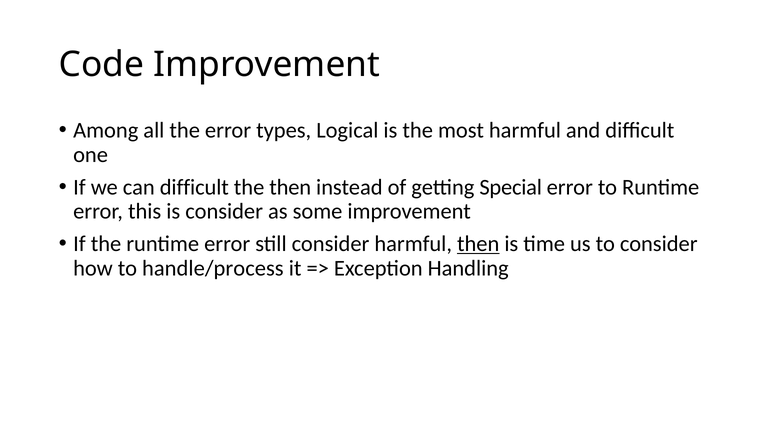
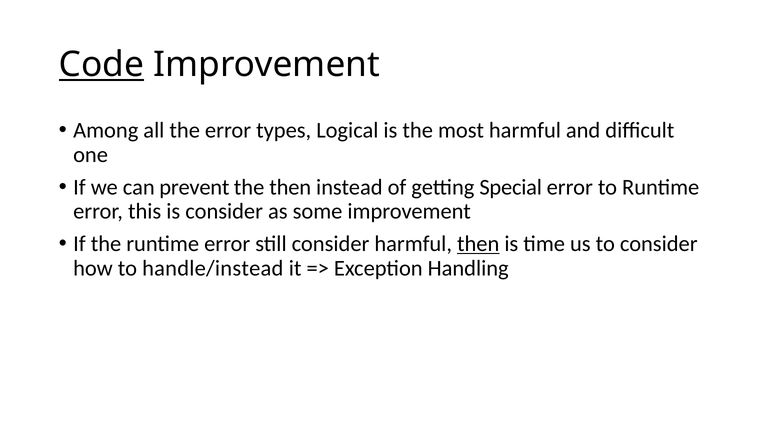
Code underline: none -> present
can difficult: difficult -> prevent
handle/process: handle/process -> handle/instead
